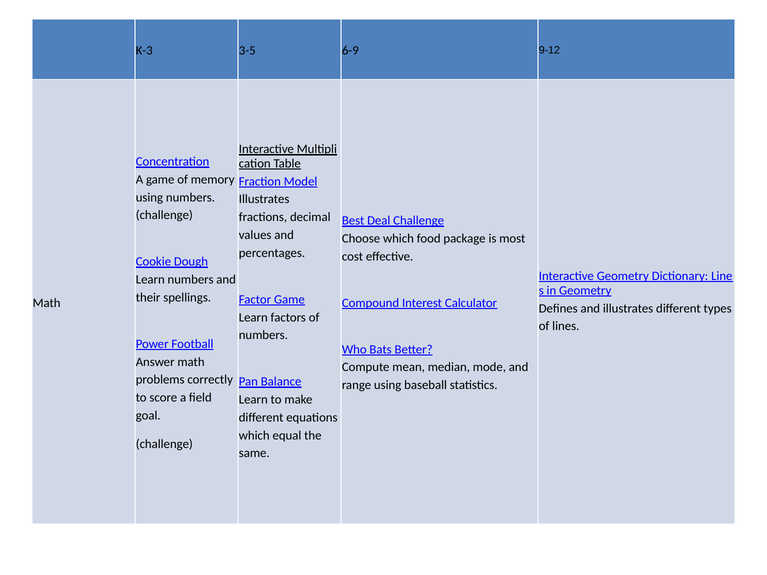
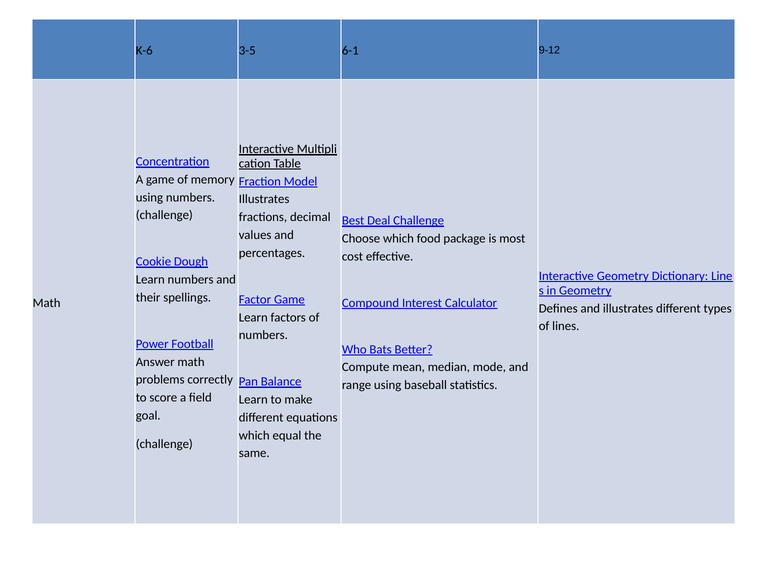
K-3: K-3 -> K-6
6-9: 6-9 -> 6-1
